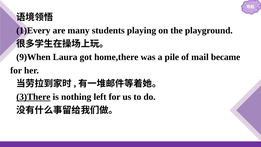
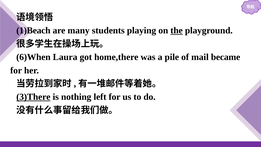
1)Every: 1)Every -> 1)Beach
the underline: none -> present
9)When: 9)When -> 6)When
